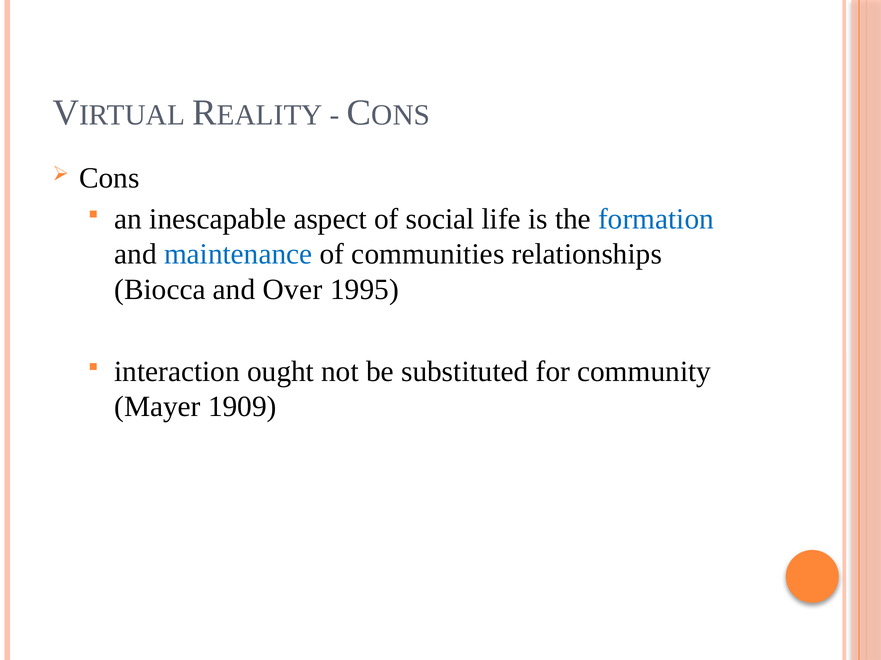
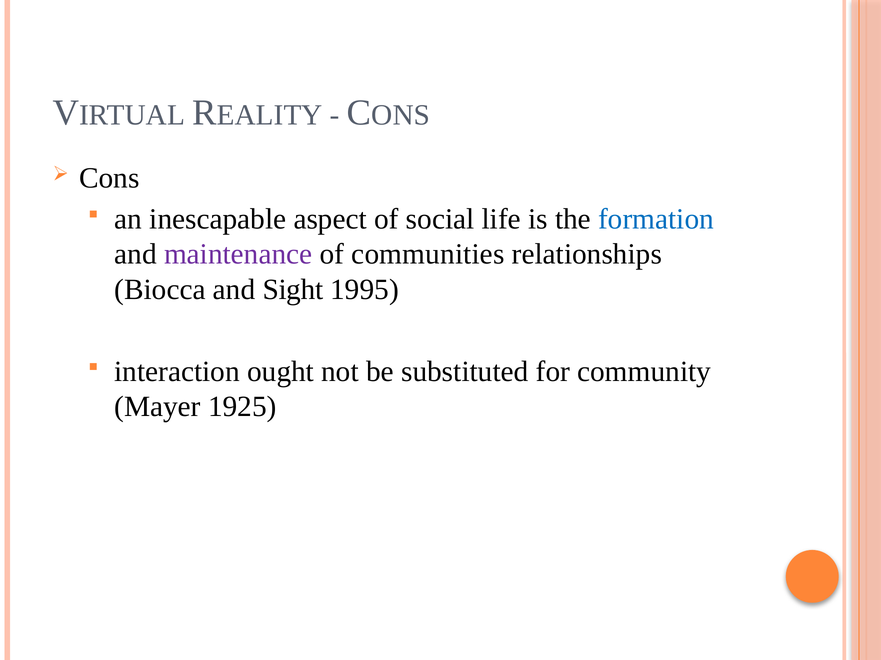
maintenance colour: blue -> purple
Over: Over -> Sight
1909: 1909 -> 1925
